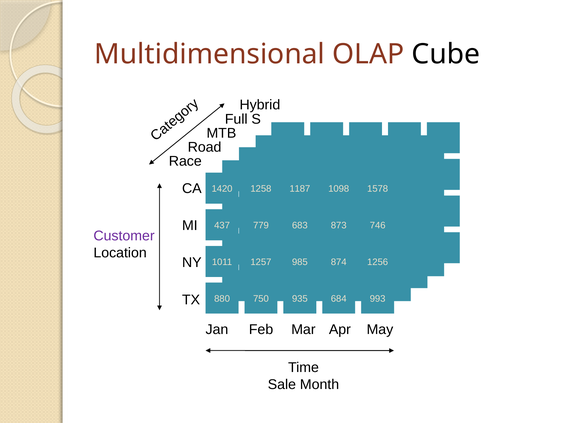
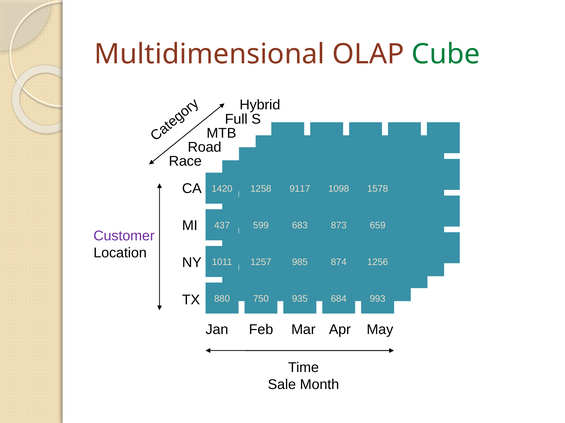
Cube colour: black -> green
1187: 1187 -> 9117
779: 779 -> 599
746: 746 -> 659
